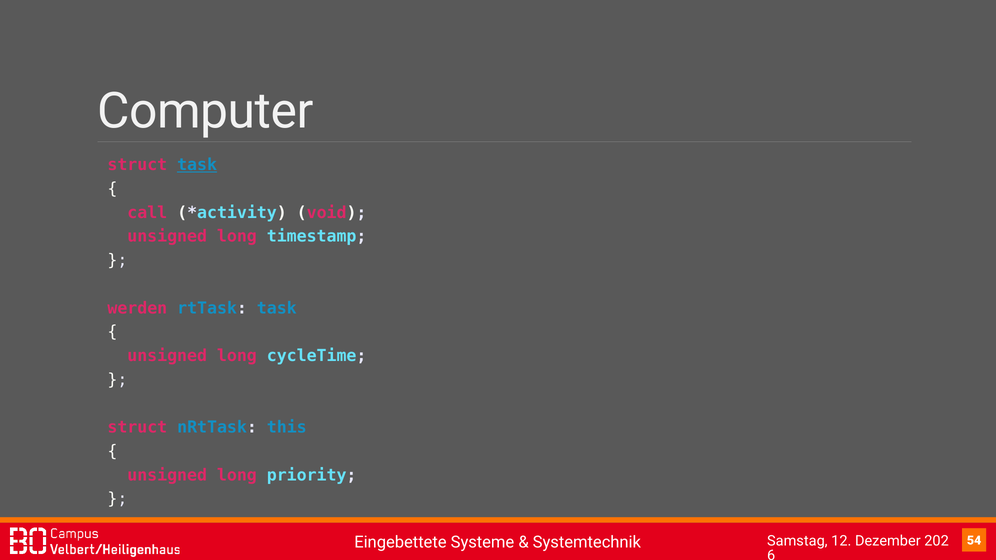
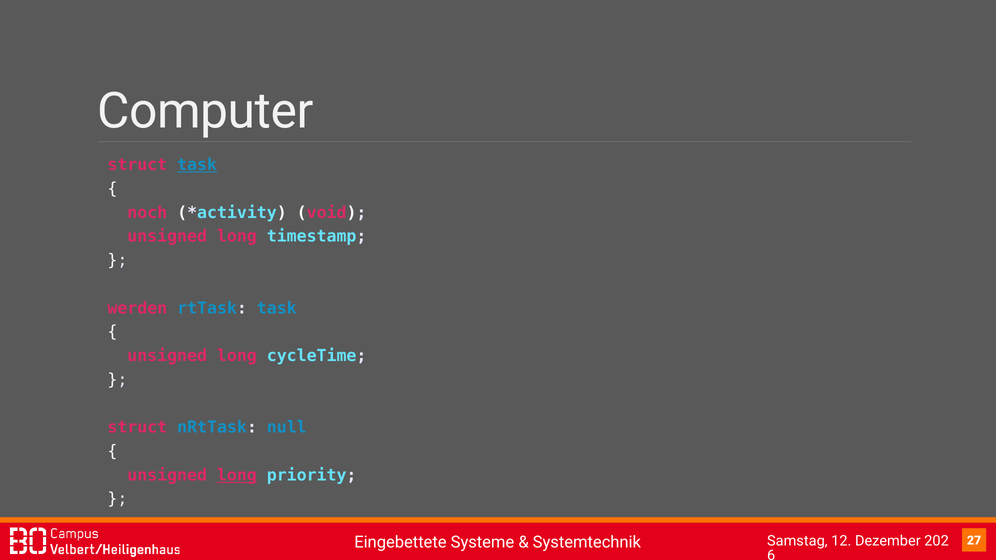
call: call -> noch
this: this -> null
long at (237, 475) underline: none -> present
54: 54 -> 27
